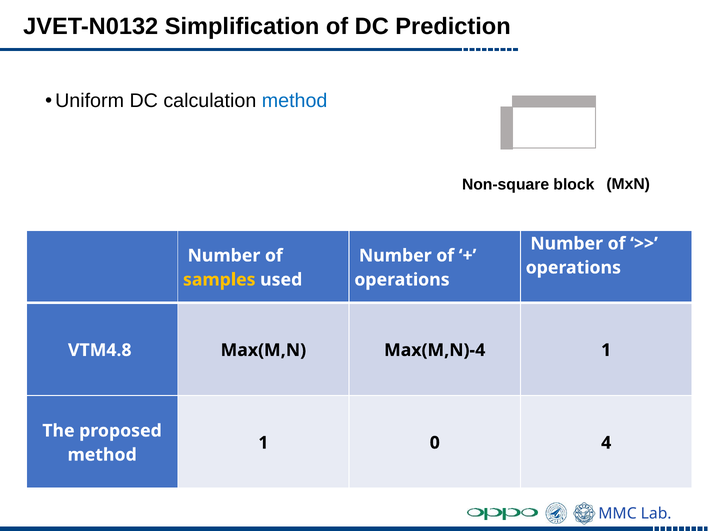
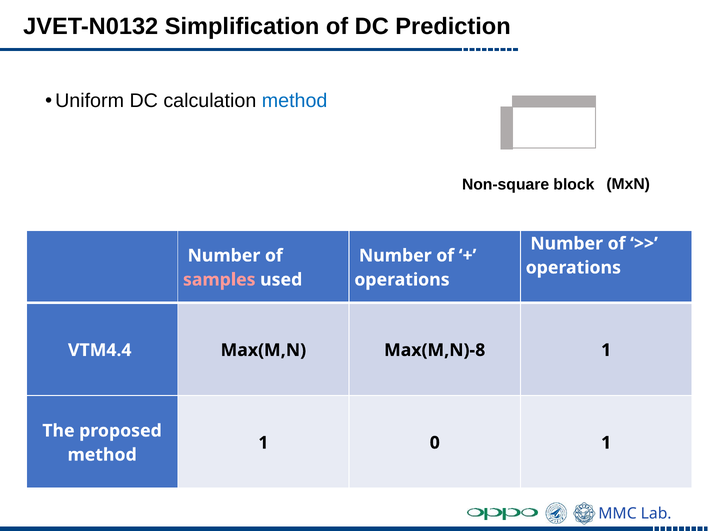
samples colour: yellow -> pink
VTM4.8: VTM4.8 -> VTM4.4
Max(M,N)-4: Max(M,N)-4 -> Max(M,N)-8
0 4: 4 -> 1
